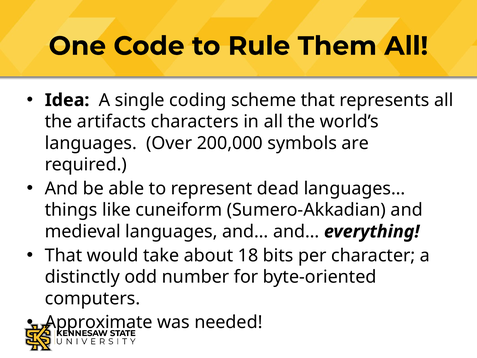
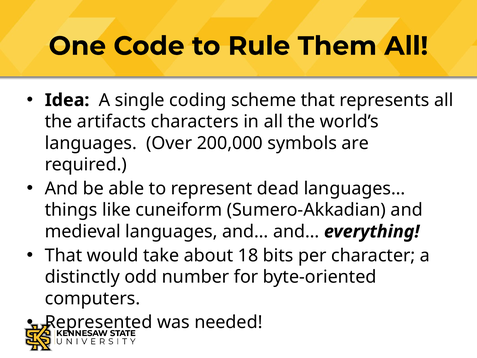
Approximate: Approximate -> Represented
